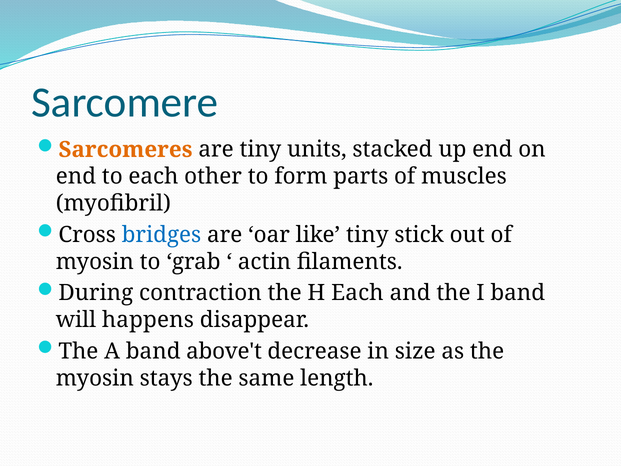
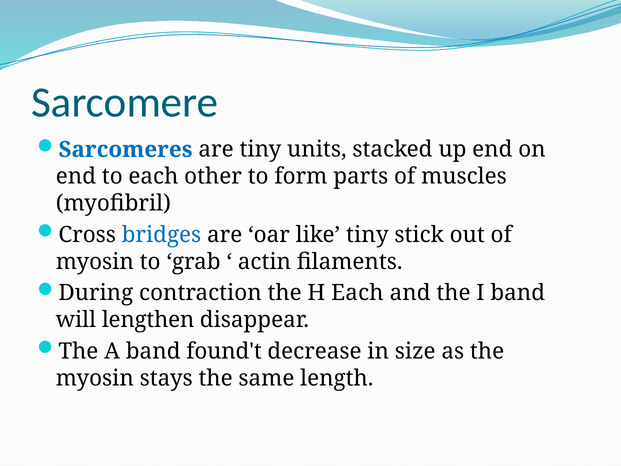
Sarcomeres colour: orange -> blue
happens: happens -> lengthen
above't: above't -> found't
